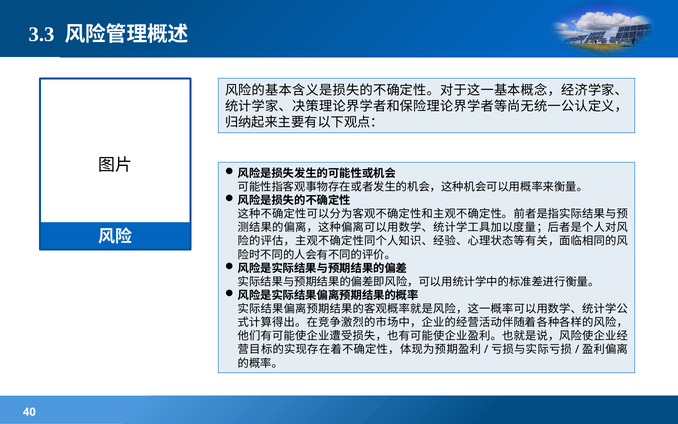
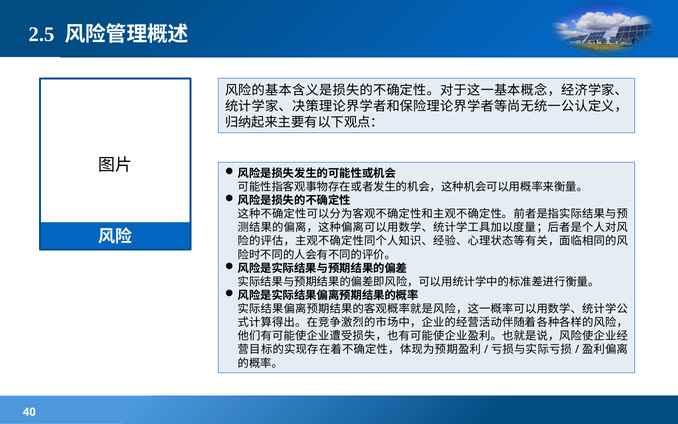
3.3: 3.3 -> 2.5
